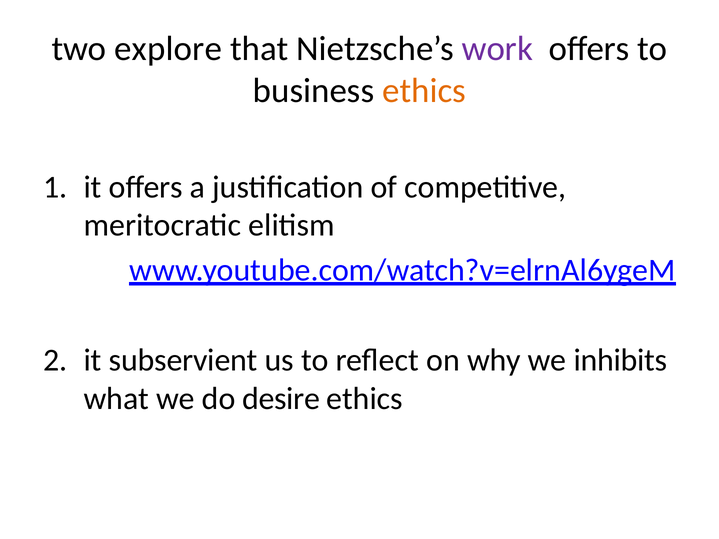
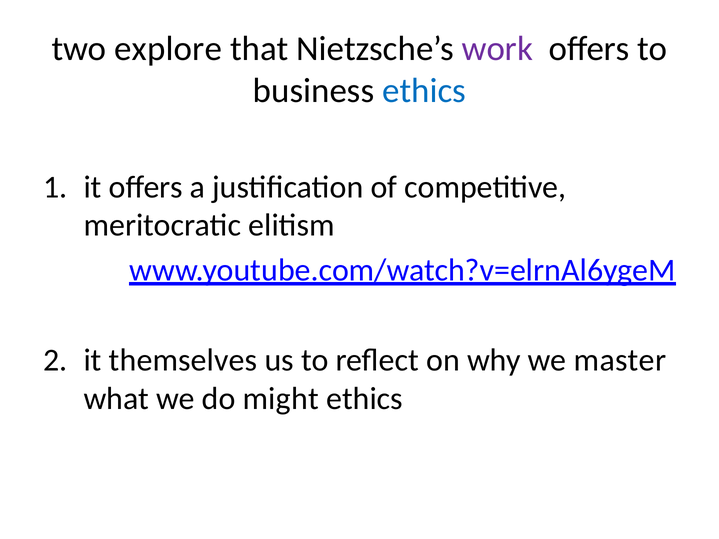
ethics at (424, 91) colour: orange -> blue
subservient: subservient -> themselves
inhibits: inhibits -> master
desire: desire -> might
